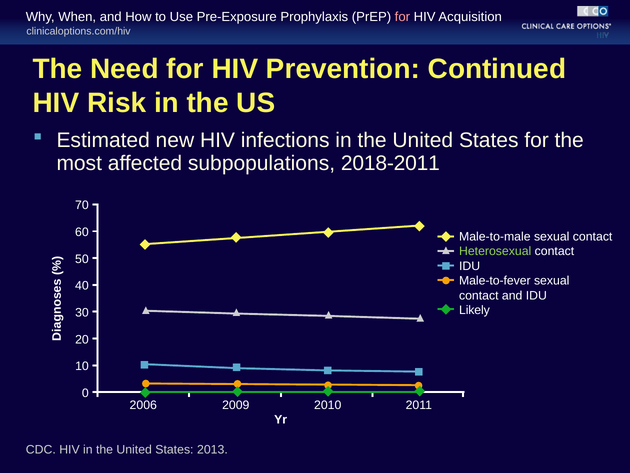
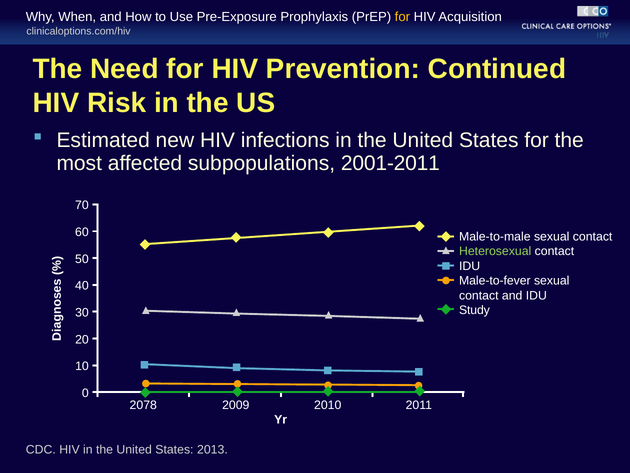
for at (402, 17) colour: pink -> yellow
2018-2011: 2018-2011 -> 2001-2011
Likely: Likely -> Study
2006: 2006 -> 2078
